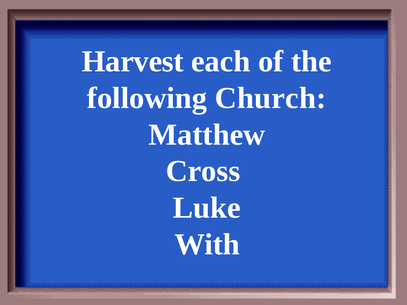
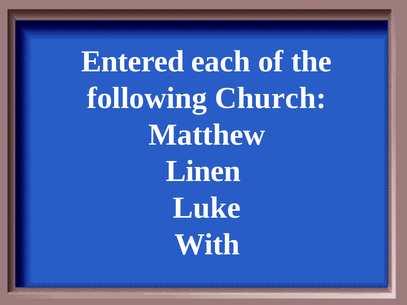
Harvest: Harvest -> Entered
Cross: Cross -> Linen
